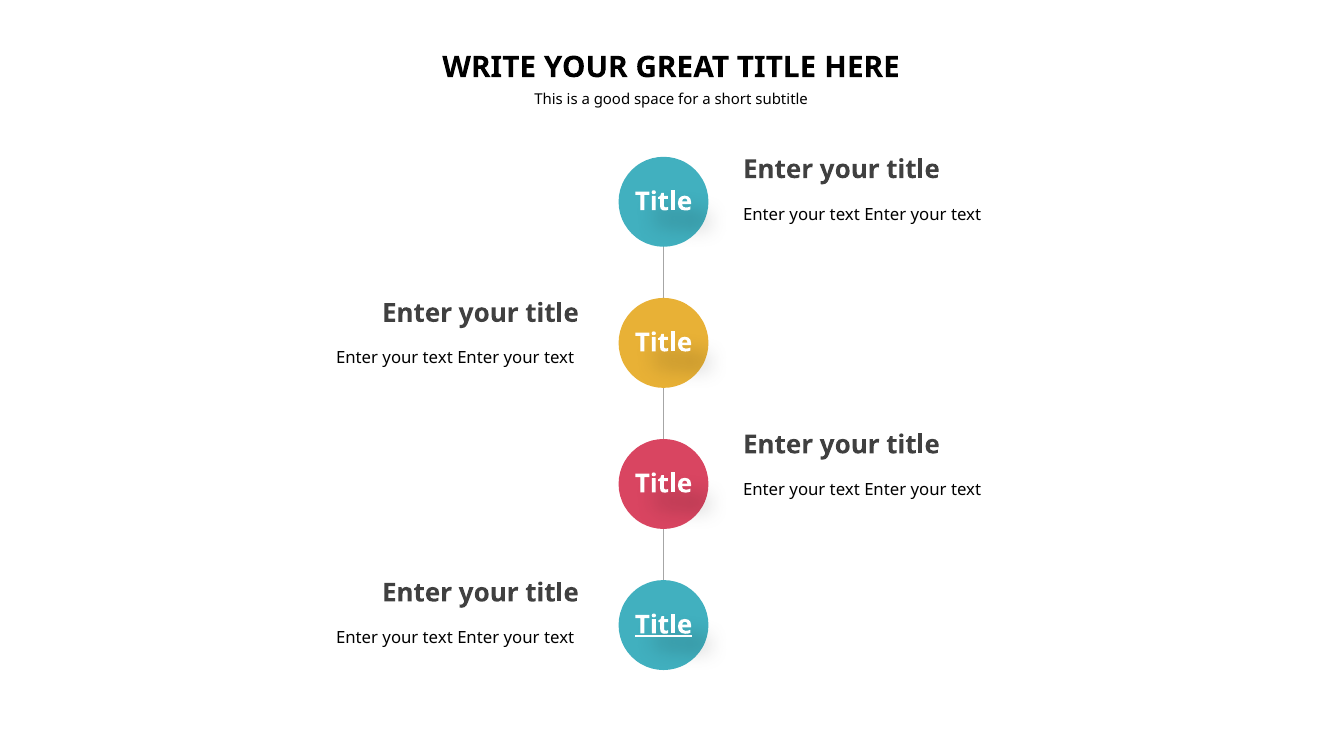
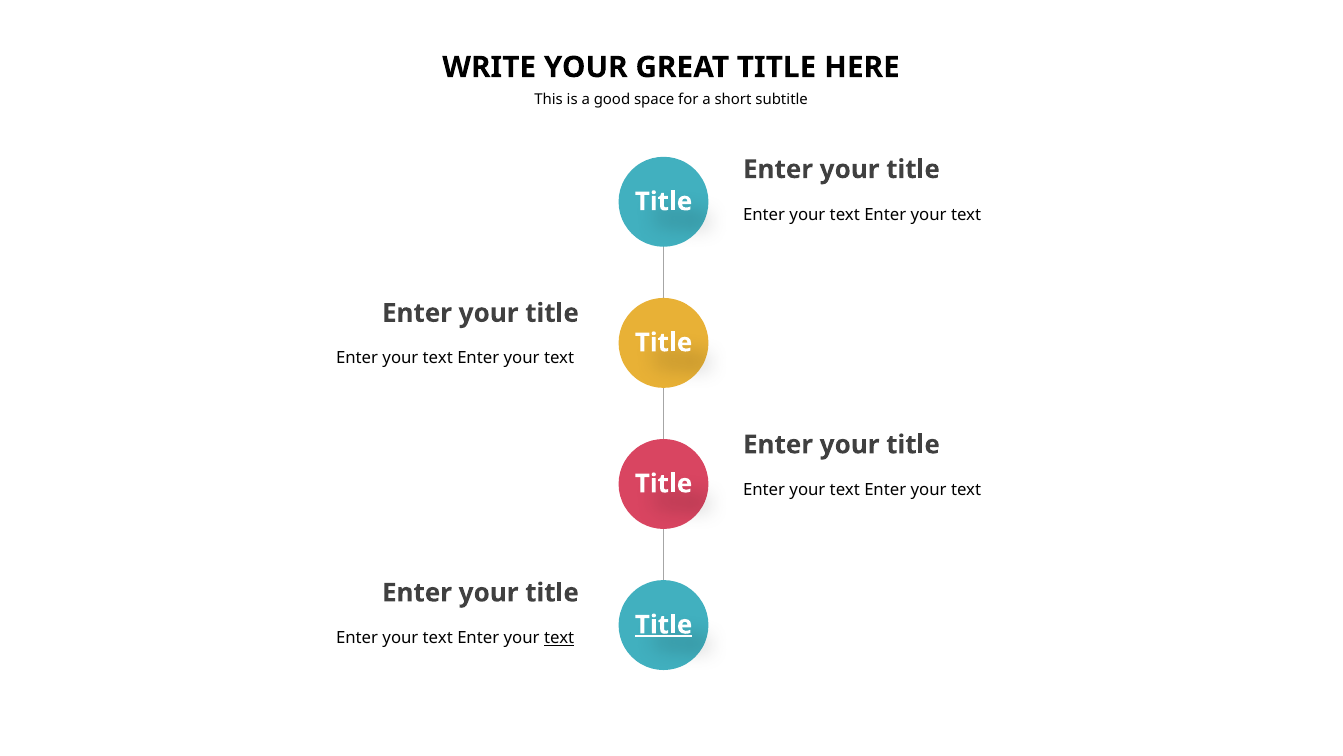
text at (559, 638) underline: none -> present
